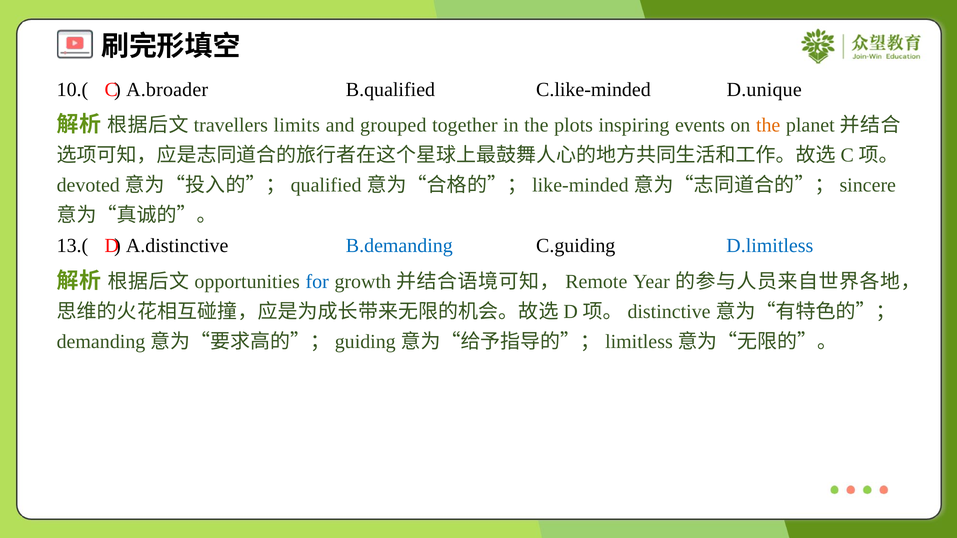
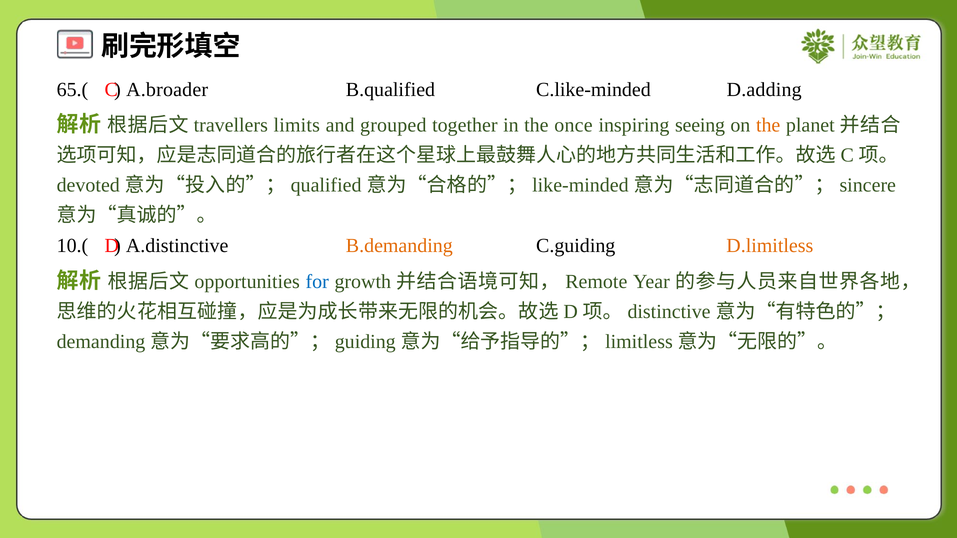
10.(: 10.( -> 65.(
D.unique: D.unique -> D.adding
plots: plots -> once
events: events -> seeing
13.(: 13.( -> 10.(
B.demanding colour: blue -> orange
D.limitless colour: blue -> orange
